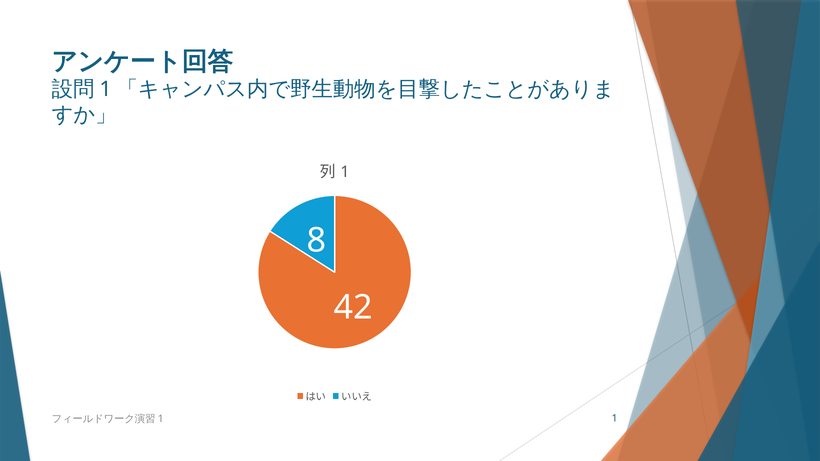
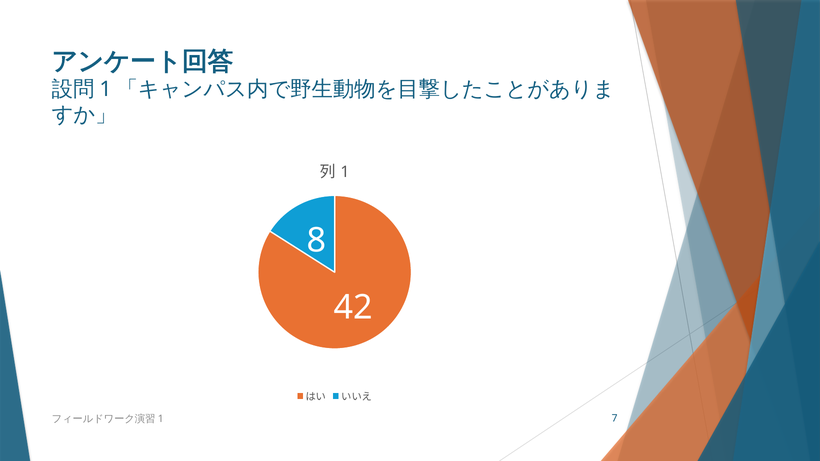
1 at (615, 418): 1 -> 7
